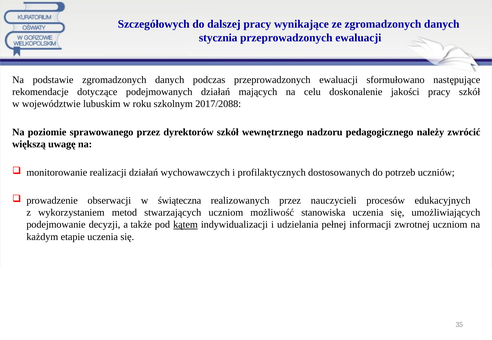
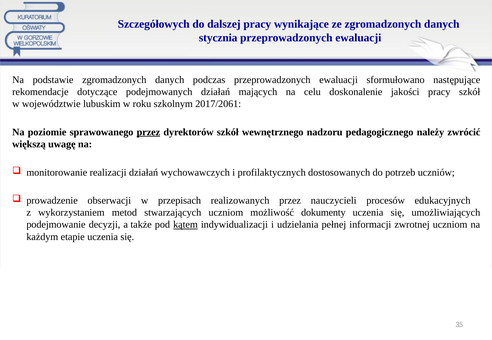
2017/2088: 2017/2088 -> 2017/2061
przez at (148, 132) underline: none -> present
świąteczna: świąteczna -> przepisach
stanowiska: stanowiska -> dokumenty
